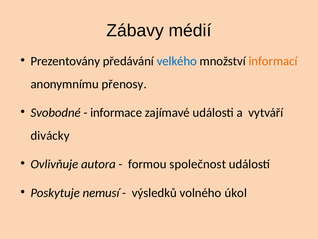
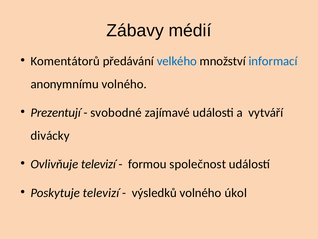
Prezentovány: Prezentovány -> Komentátorů
informací colour: orange -> blue
anonymnímu přenosy: přenosy -> volného
Svobodné: Svobodné -> Prezentují
informace: informace -> svobodné
Ovlivňuje autora: autora -> televizí
Poskytuje nemusí: nemusí -> televizí
